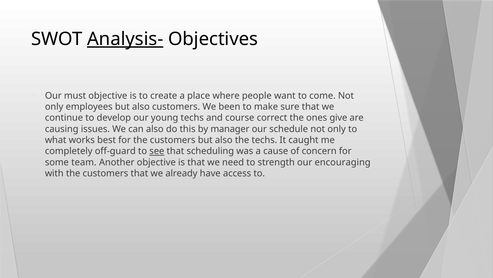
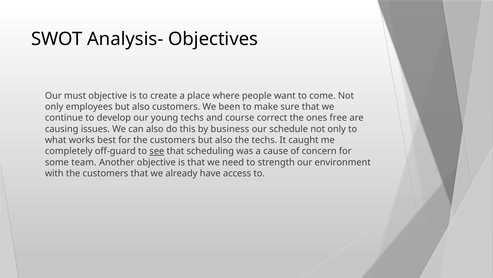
Analysis- underline: present -> none
give: give -> free
manager: manager -> business
encouraging: encouraging -> environment
